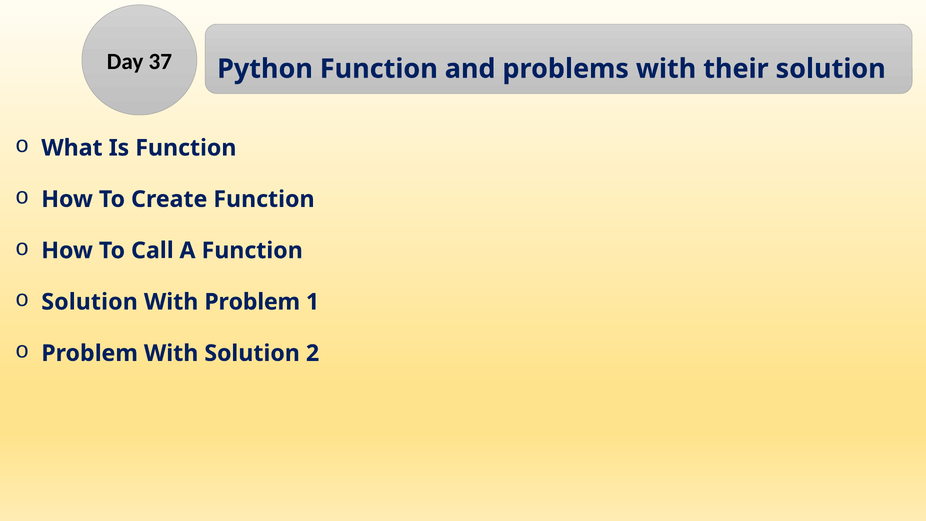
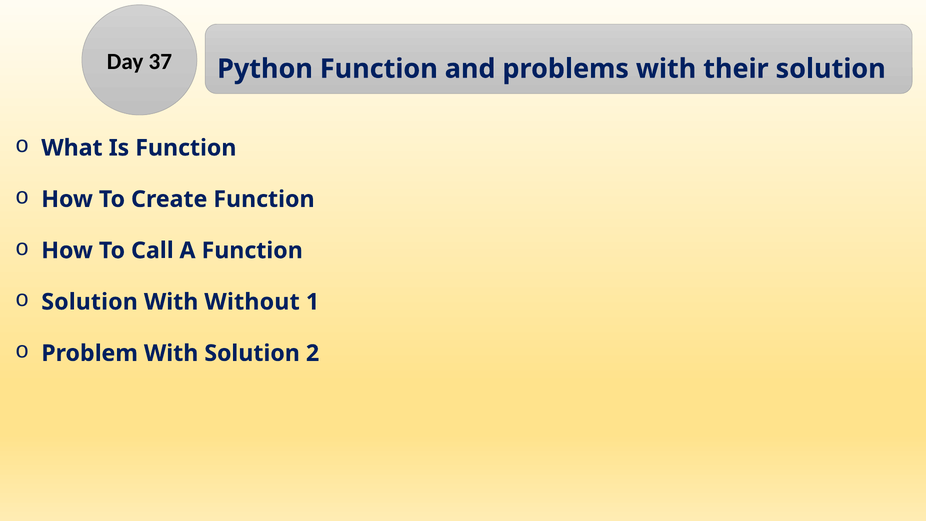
With Problem: Problem -> Without
